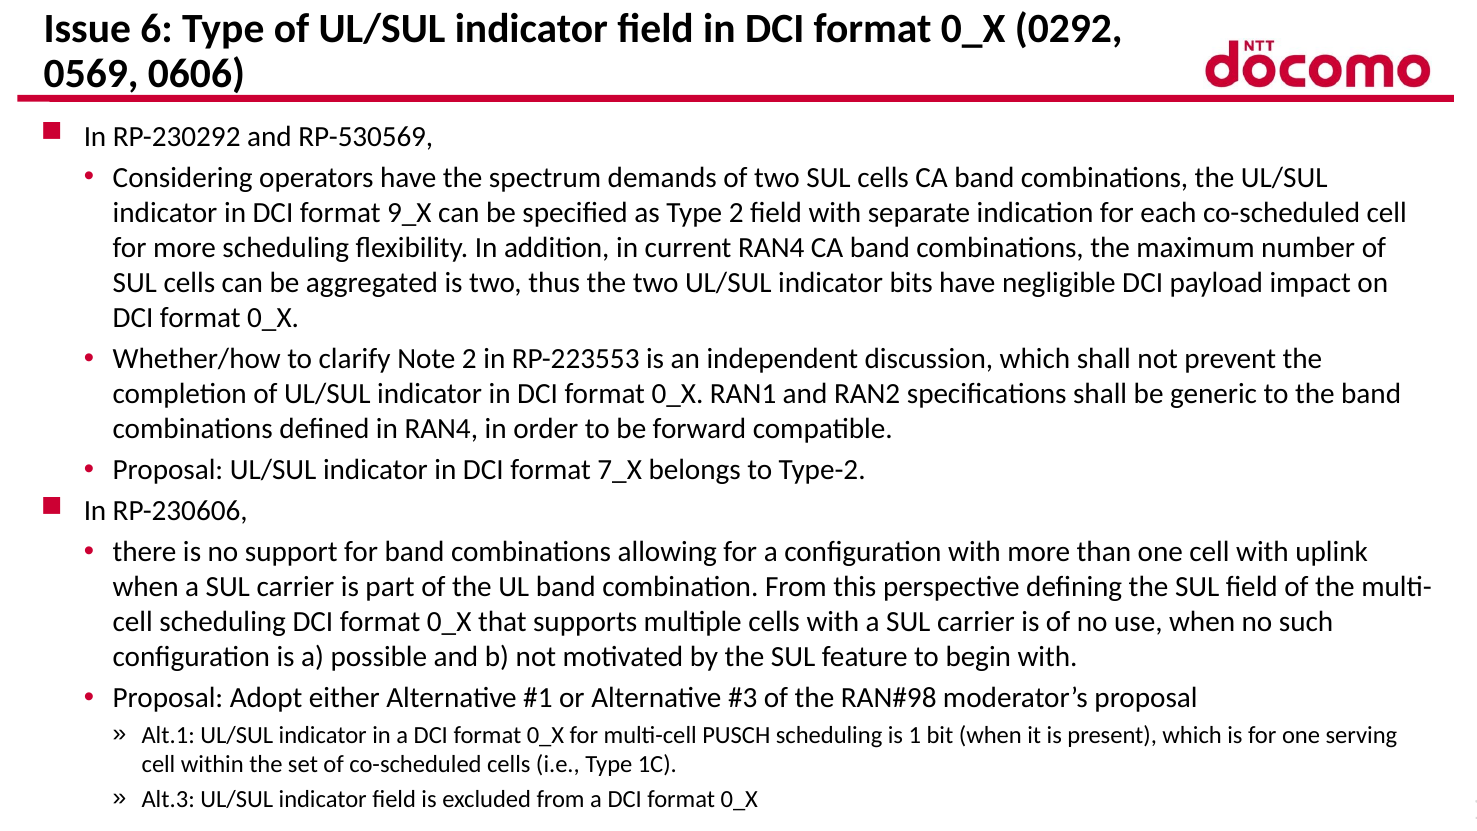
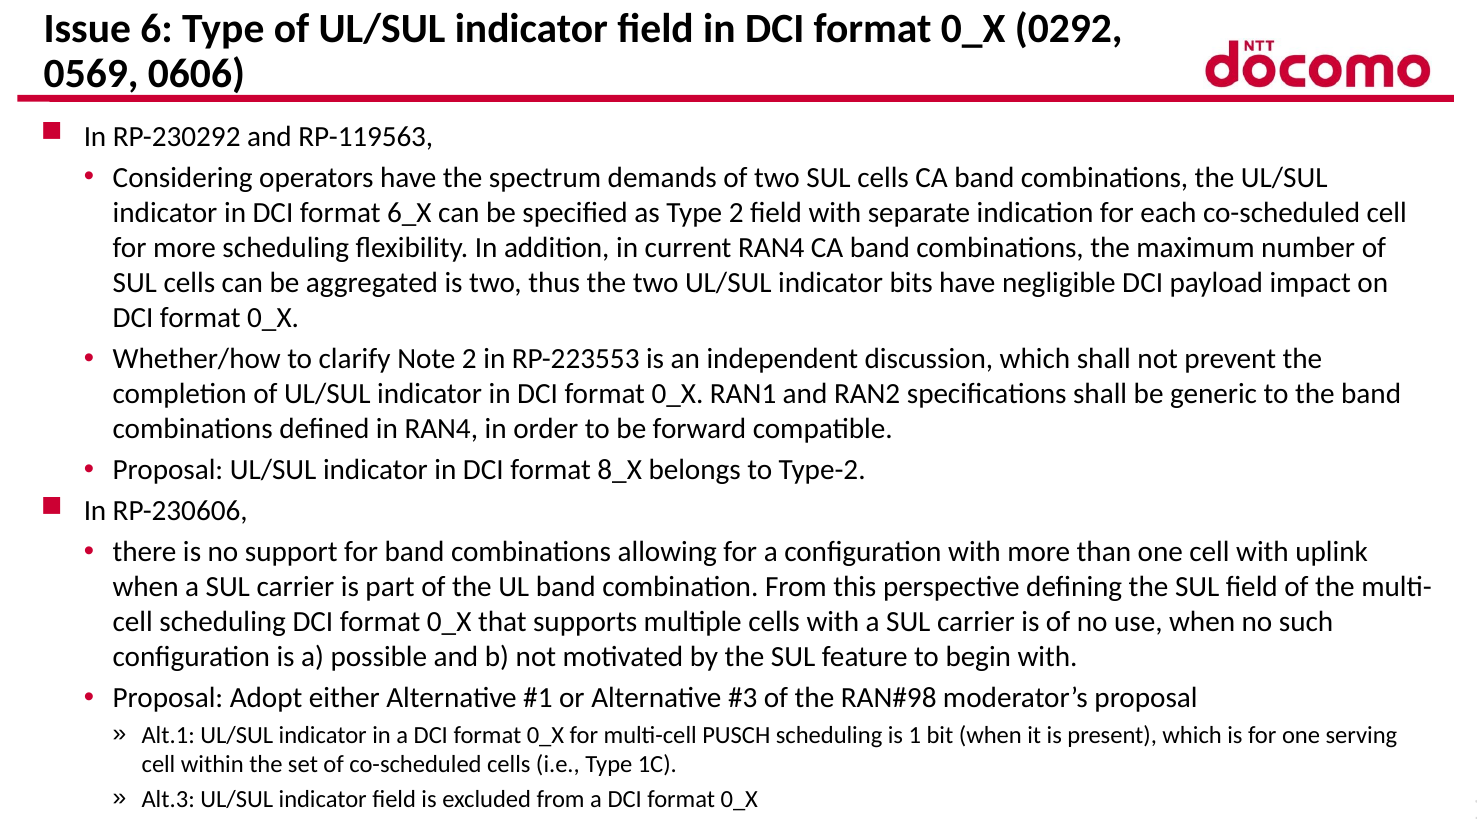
RP-530569: RP-530569 -> RP-119563
9_X: 9_X -> 6_X
7_X: 7_X -> 8_X
